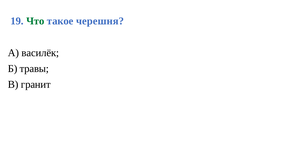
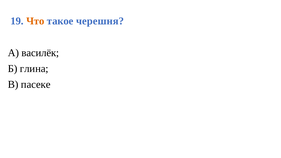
Что colour: green -> orange
травы: травы -> глина
гранит: гранит -> пасеке
